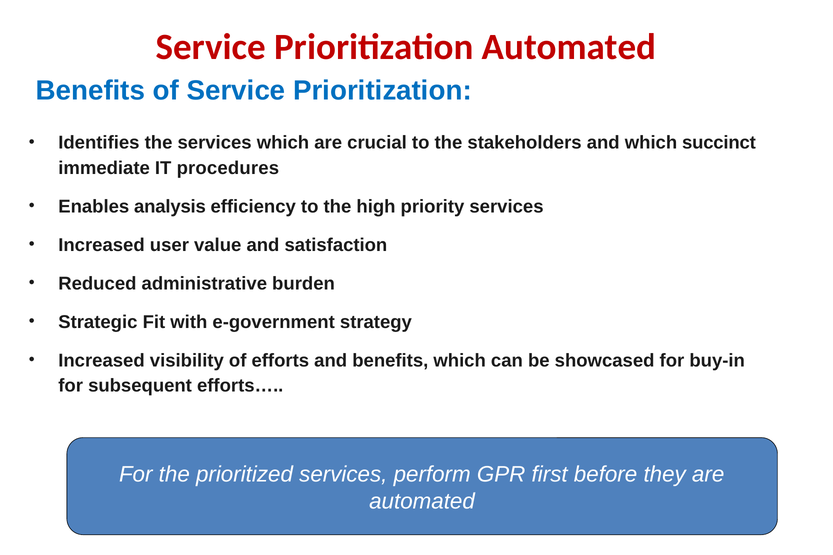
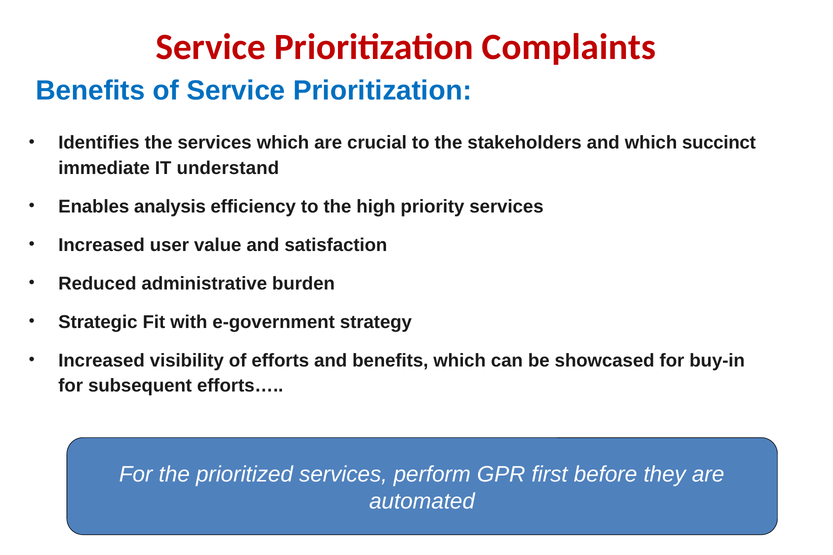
Prioritization Automated: Automated -> Complaints
procedures: procedures -> understand
